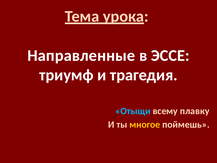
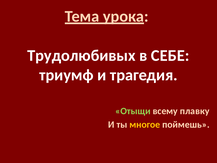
Направленные: Направленные -> Трудолюбивых
ЭССЕ: ЭССЕ -> СЕБЕ
Отыщи colour: light blue -> light green
